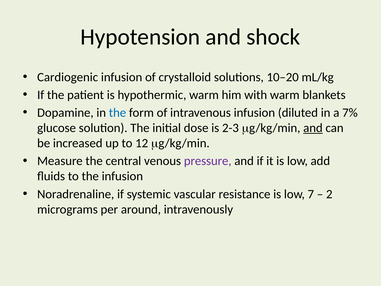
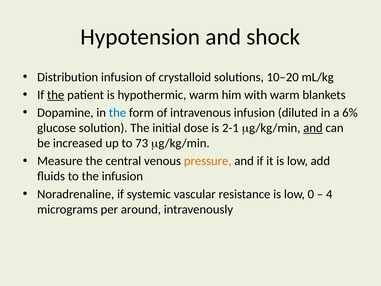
Cardiogenic: Cardiogenic -> Distribution
the at (56, 95) underline: none -> present
7%: 7% -> 6%
2-3: 2-3 -> 2-1
12: 12 -> 73
pressure colour: purple -> orange
7: 7 -> 0
2: 2 -> 4
